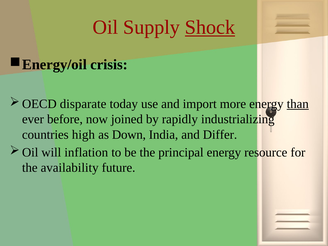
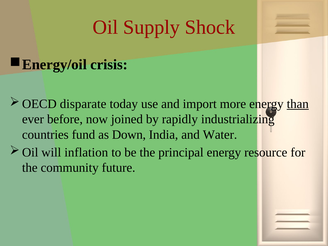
Shock underline: present -> none
high: high -> fund
Differ: Differ -> Water
availability: availability -> community
